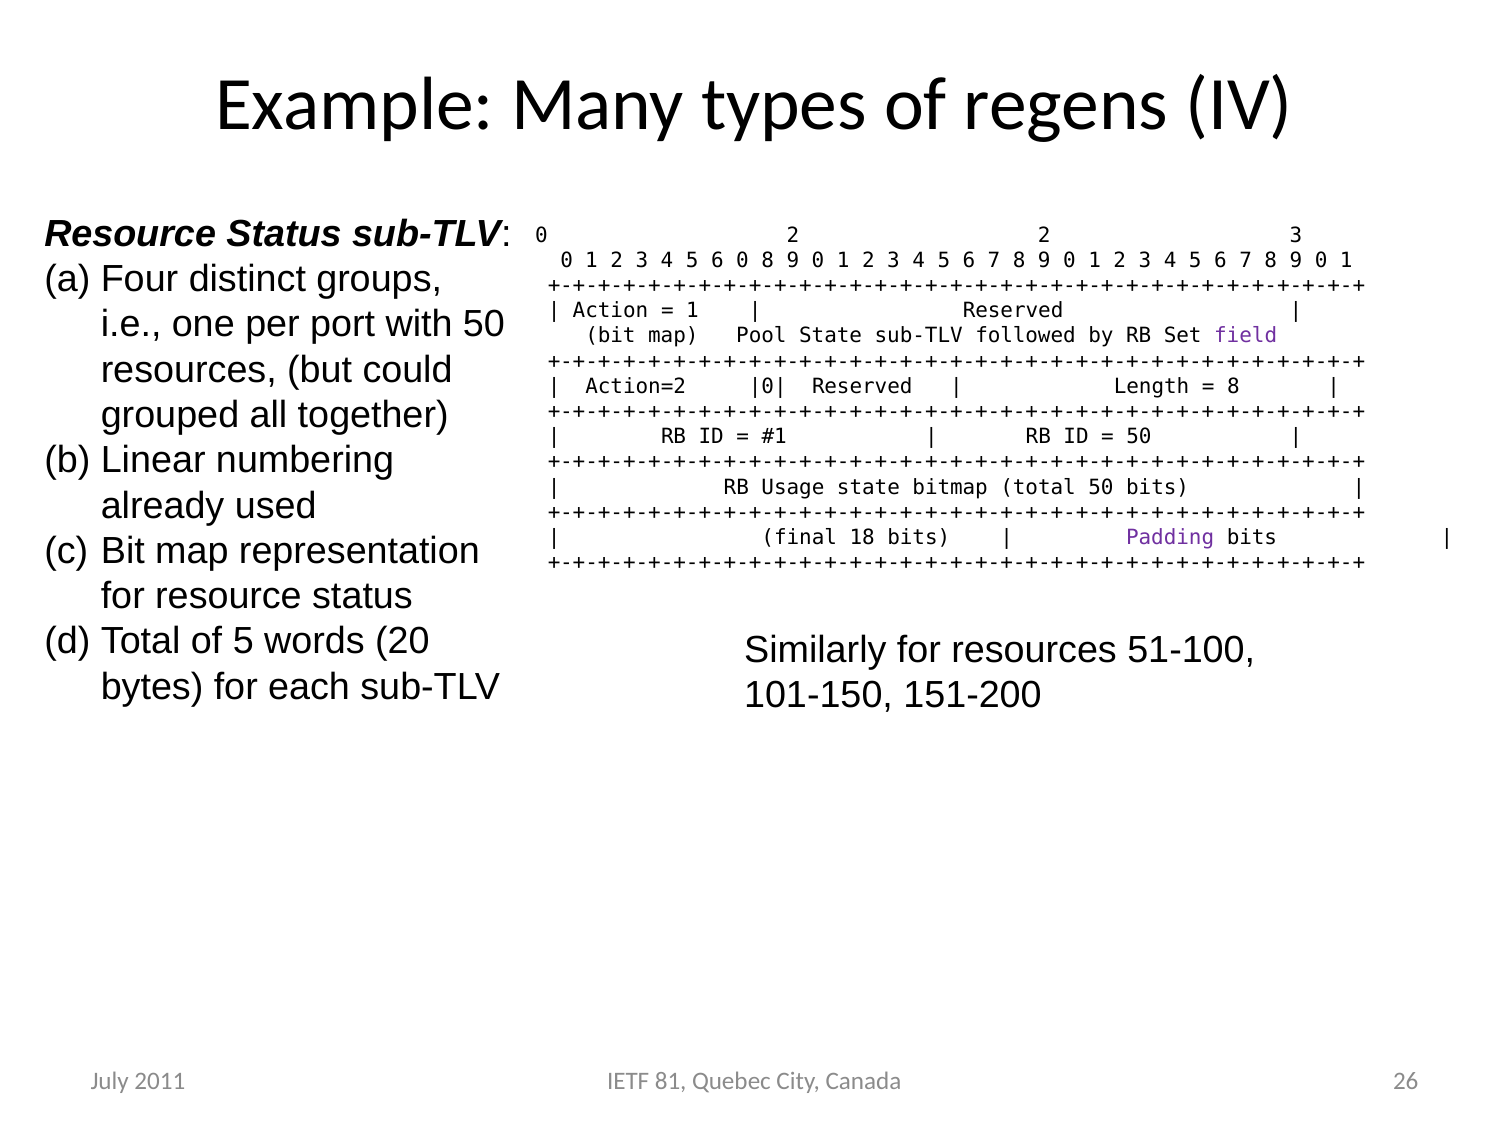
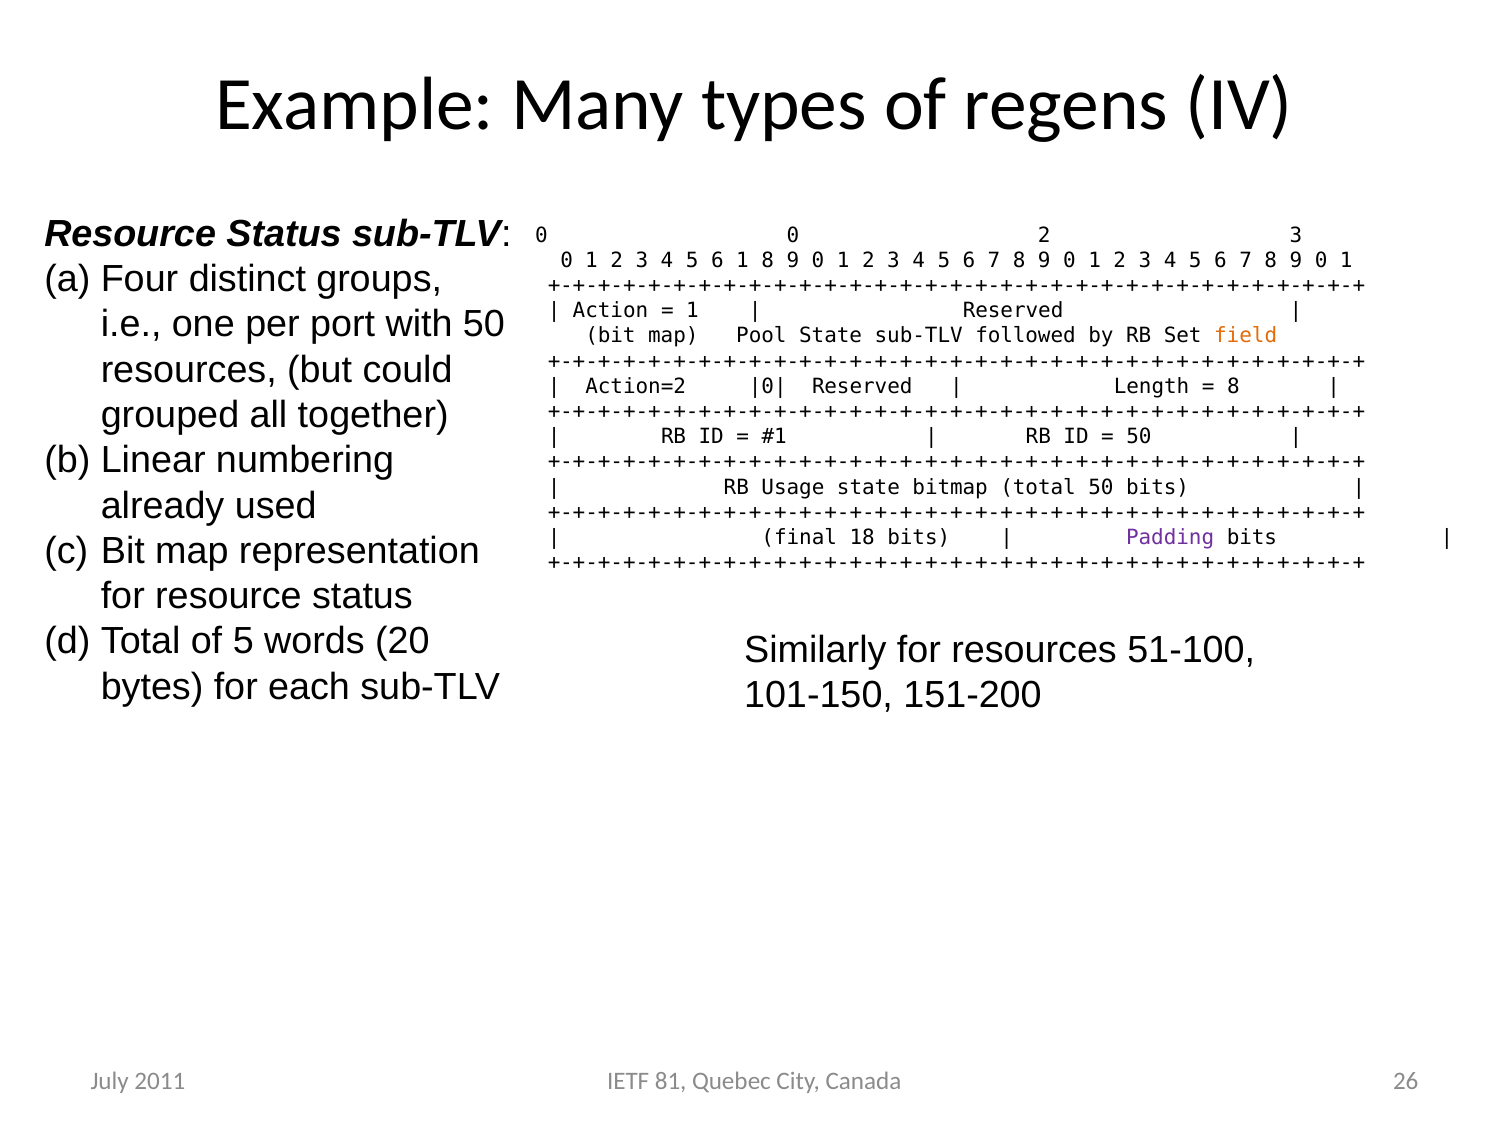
0 2: 2 -> 0
6 0: 0 -> 1
field colour: purple -> orange
